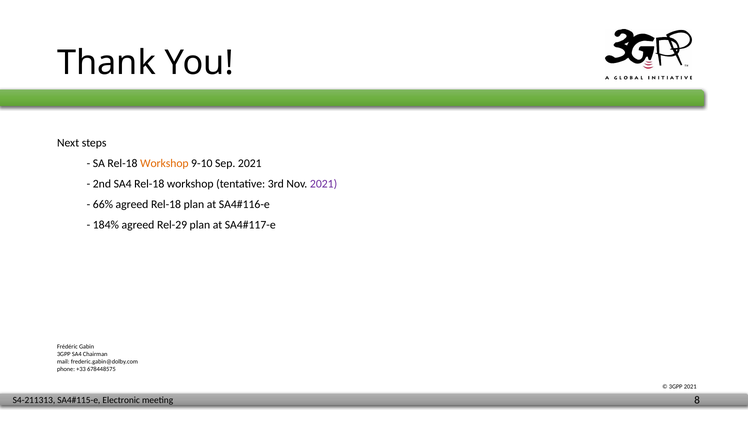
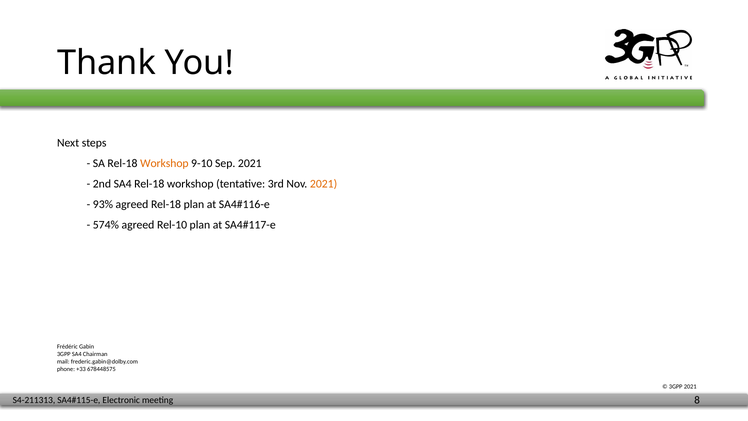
2021 at (324, 184) colour: purple -> orange
66%: 66% -> 93%
184%: 184% -> 574%
Rel-29: Rel-29 -> Rel-10
